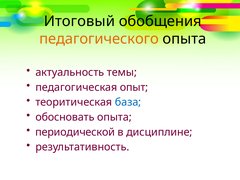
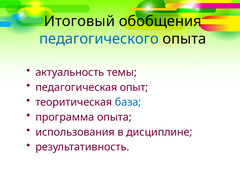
педагогического colour: orange -> blue
обосновать: обосновать -> программа
периодической: периодической -> использования
